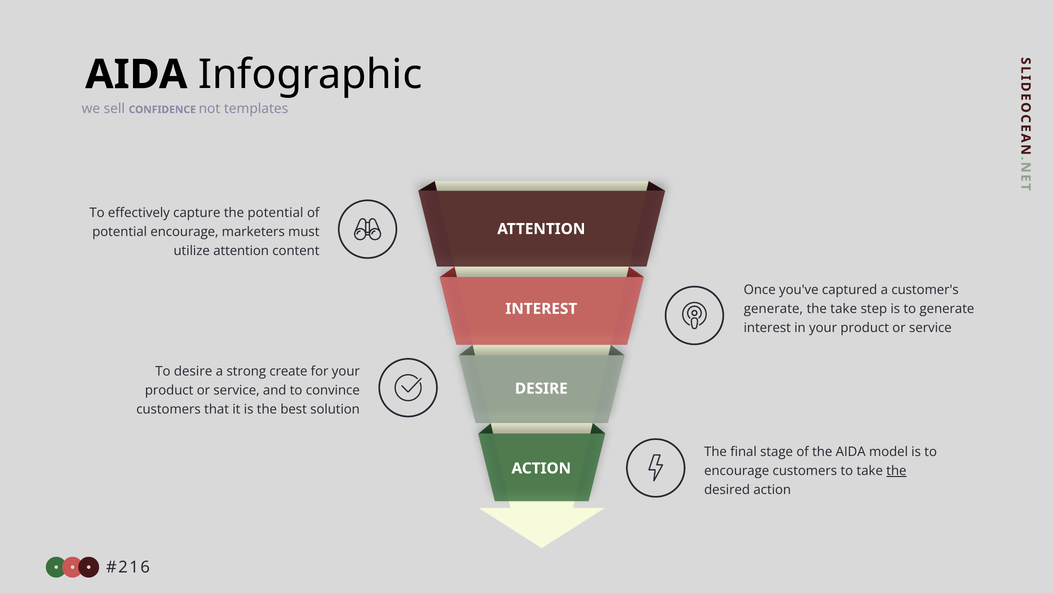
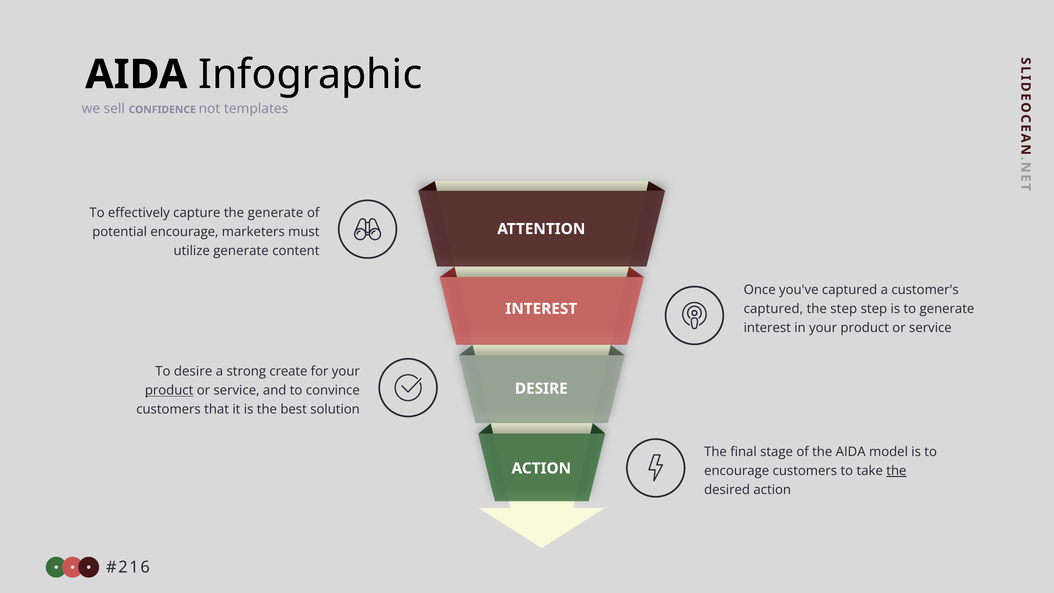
the potential: potential -> generate
utilize attention: attention -> generate
generate at (773, 309): generate -> captured
the take: take -> step
product at (169, 390) underline: none -> present
